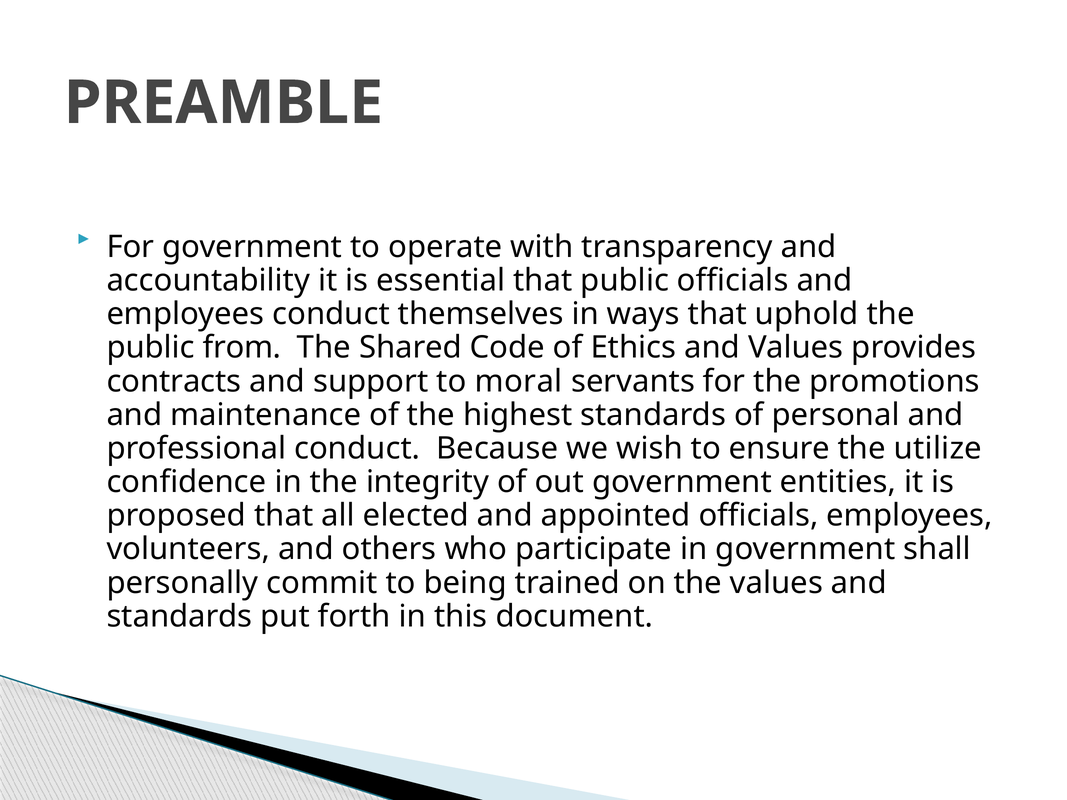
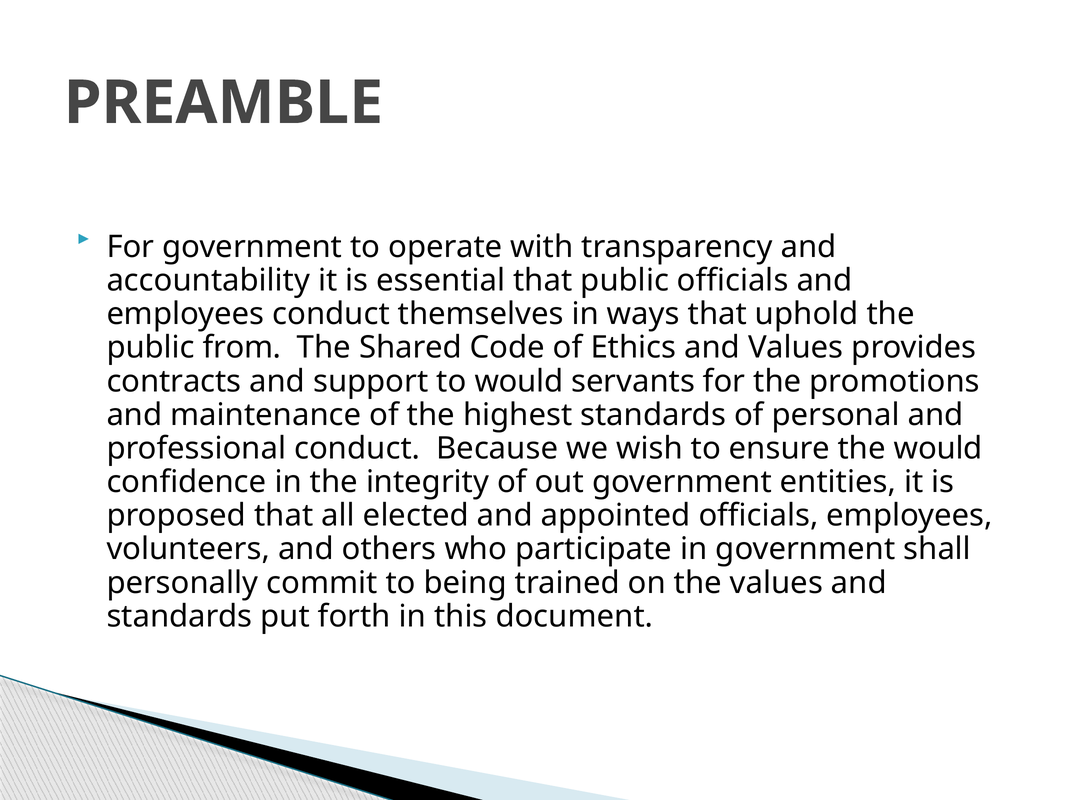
to moral: moral -> would
the utilize: utilize -> would
